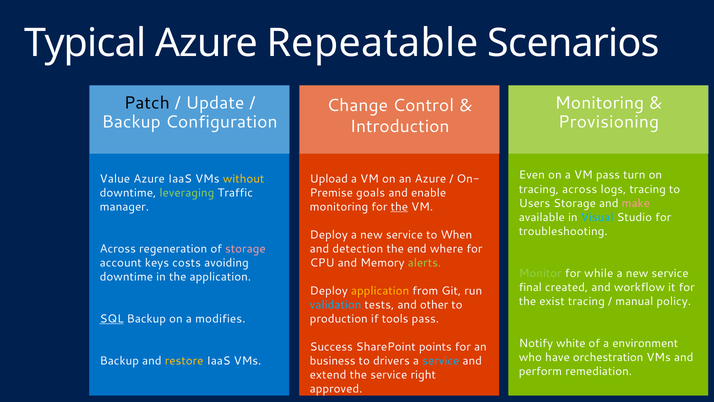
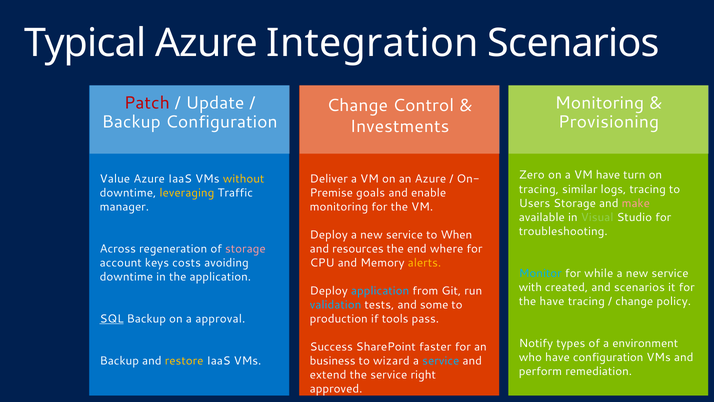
Repeatable: Repeatable -> Integration
Patch colour: black -> red
Introduction: Introduction -> Investments
Even: Even -> Zero
VM pass: pass -> have
Upload: Upload -> Deliver
tracing across: across -> similar
leveraging colour: light green -> yellow
the at (399, 206) underline: present -> none
Visual colour: light blue -> light green
detection: detection -> resources
alerts colour: light green -> yellow
Monitor colour: light green -> light blue
final: final -> with
and workflow: workflow -> scenarios
application at (380, 290) colour: yellow -> light blue
the exist: exist -> have
manual at (634, 301): manual -> change
other: other -> some
modifies: modifies -> approval
white: white -> types
points: points -> faster
have orchestration: orchestration -> configuration
drivers: drivers -> wizard
